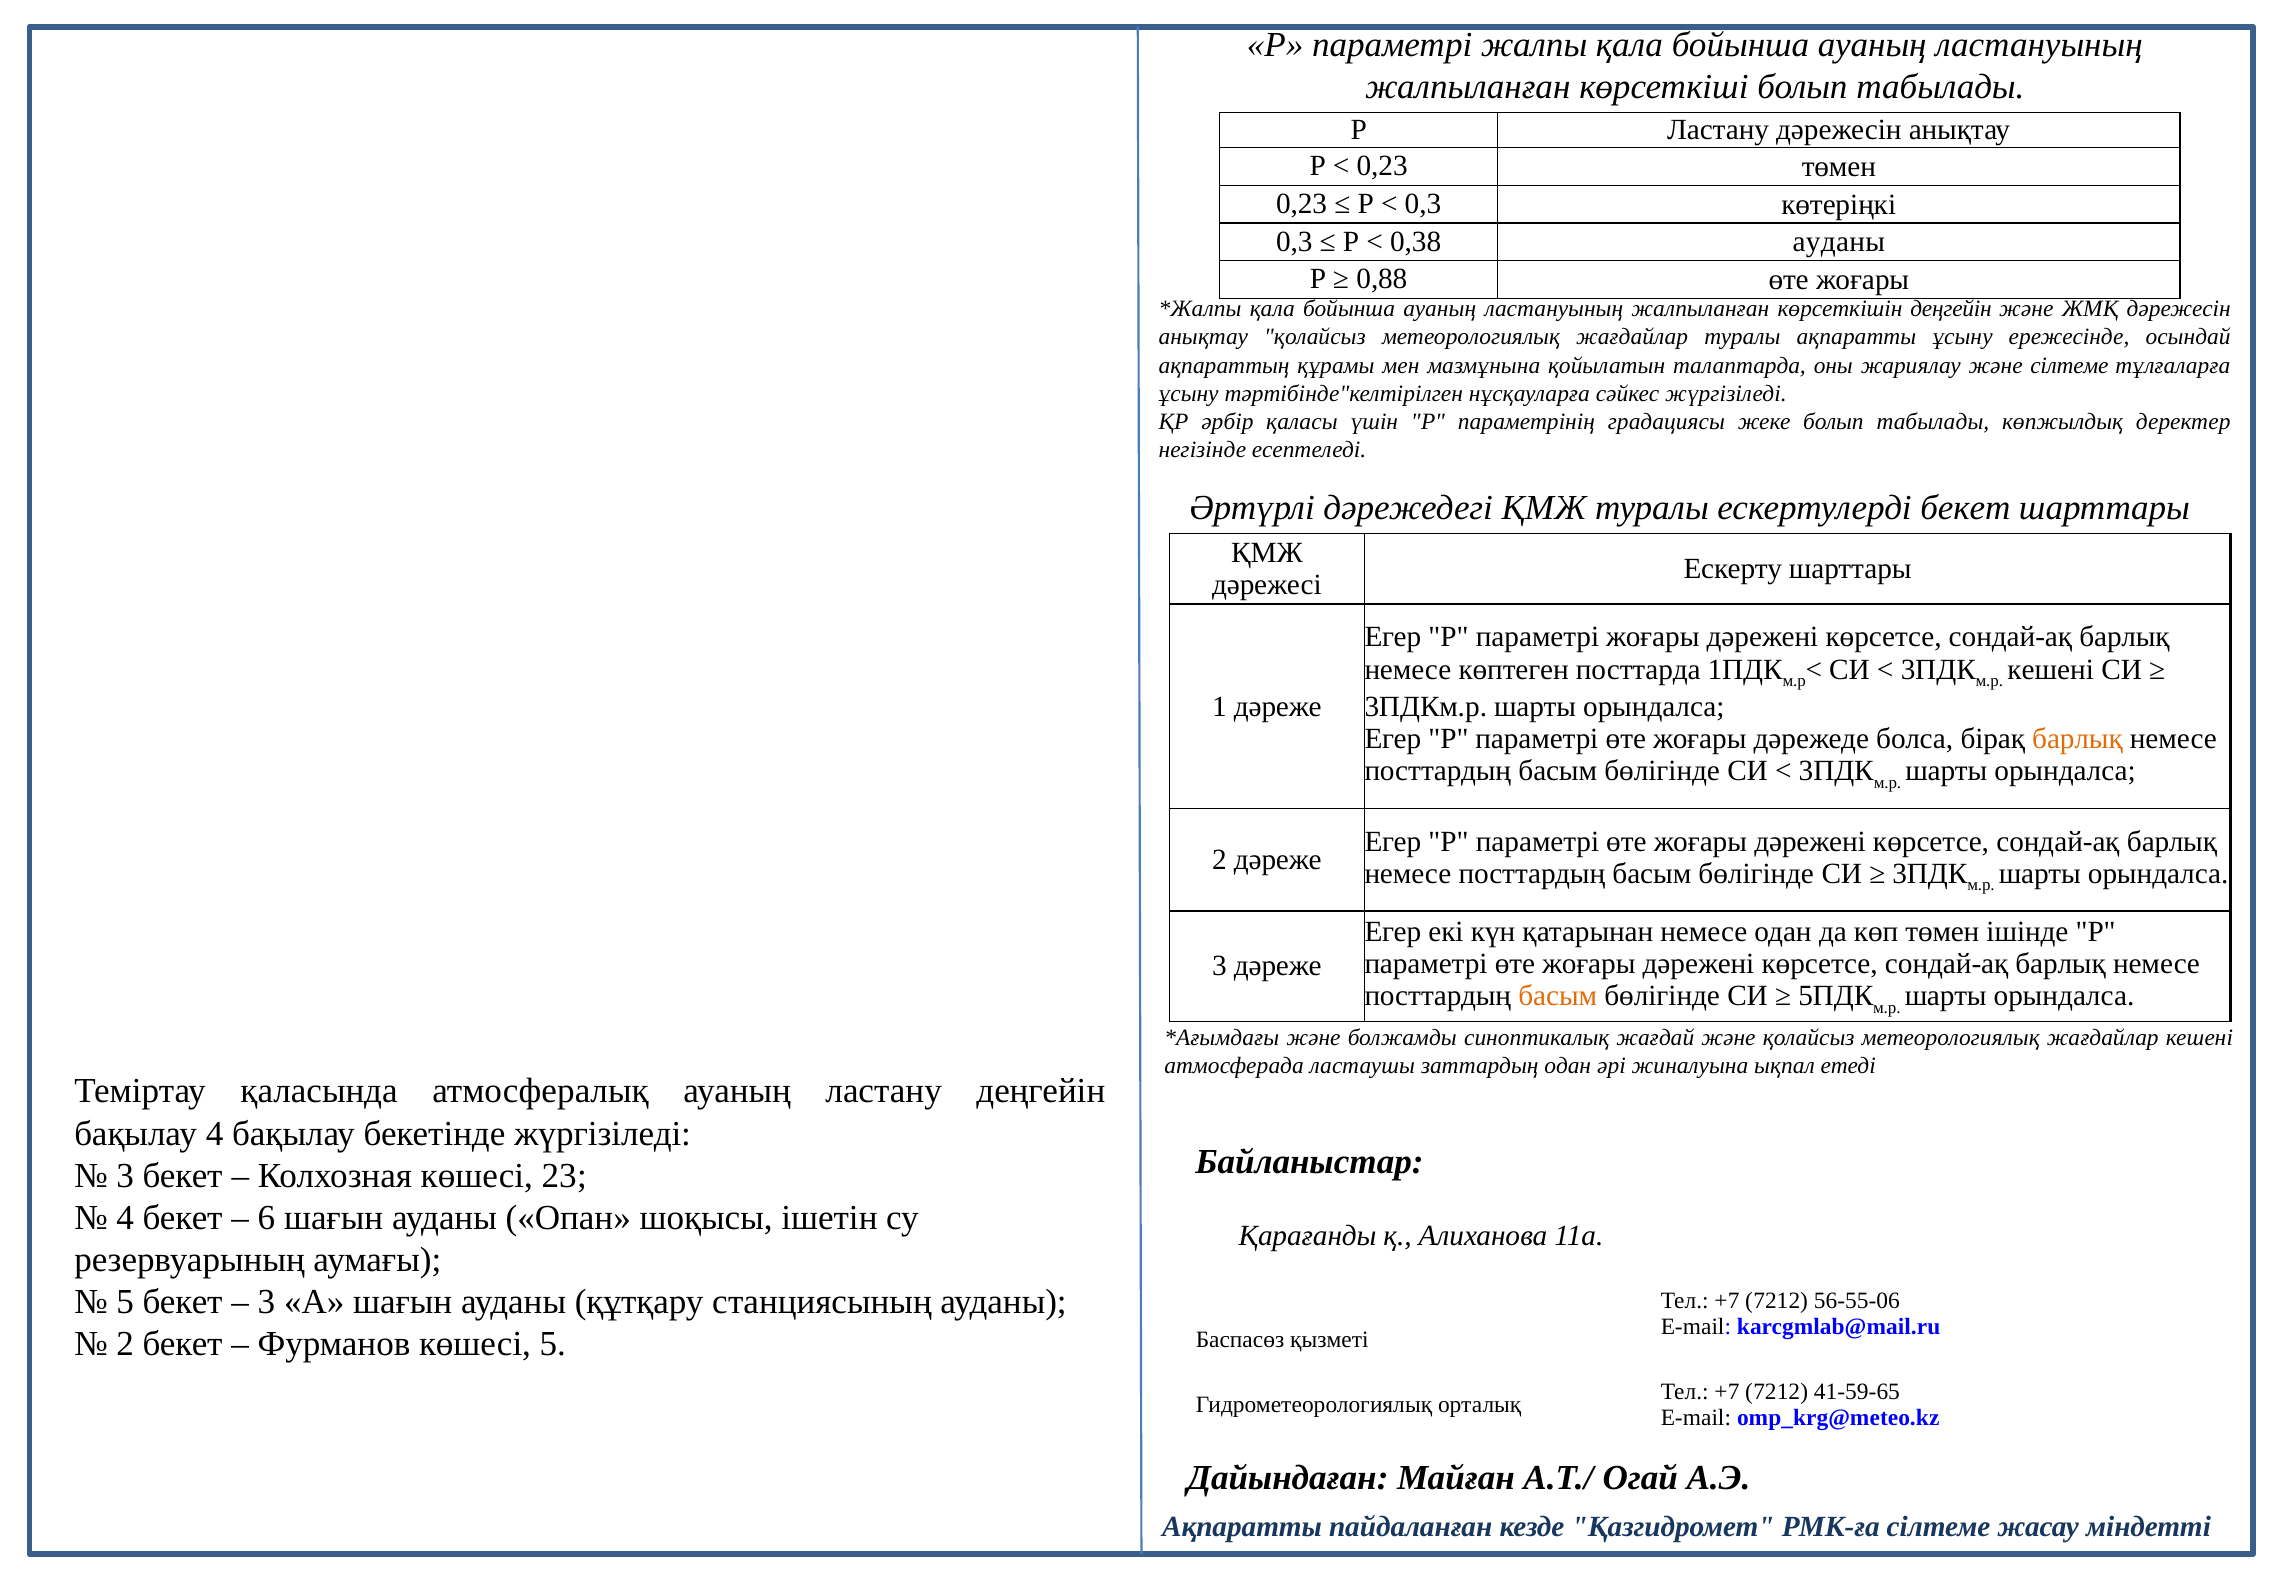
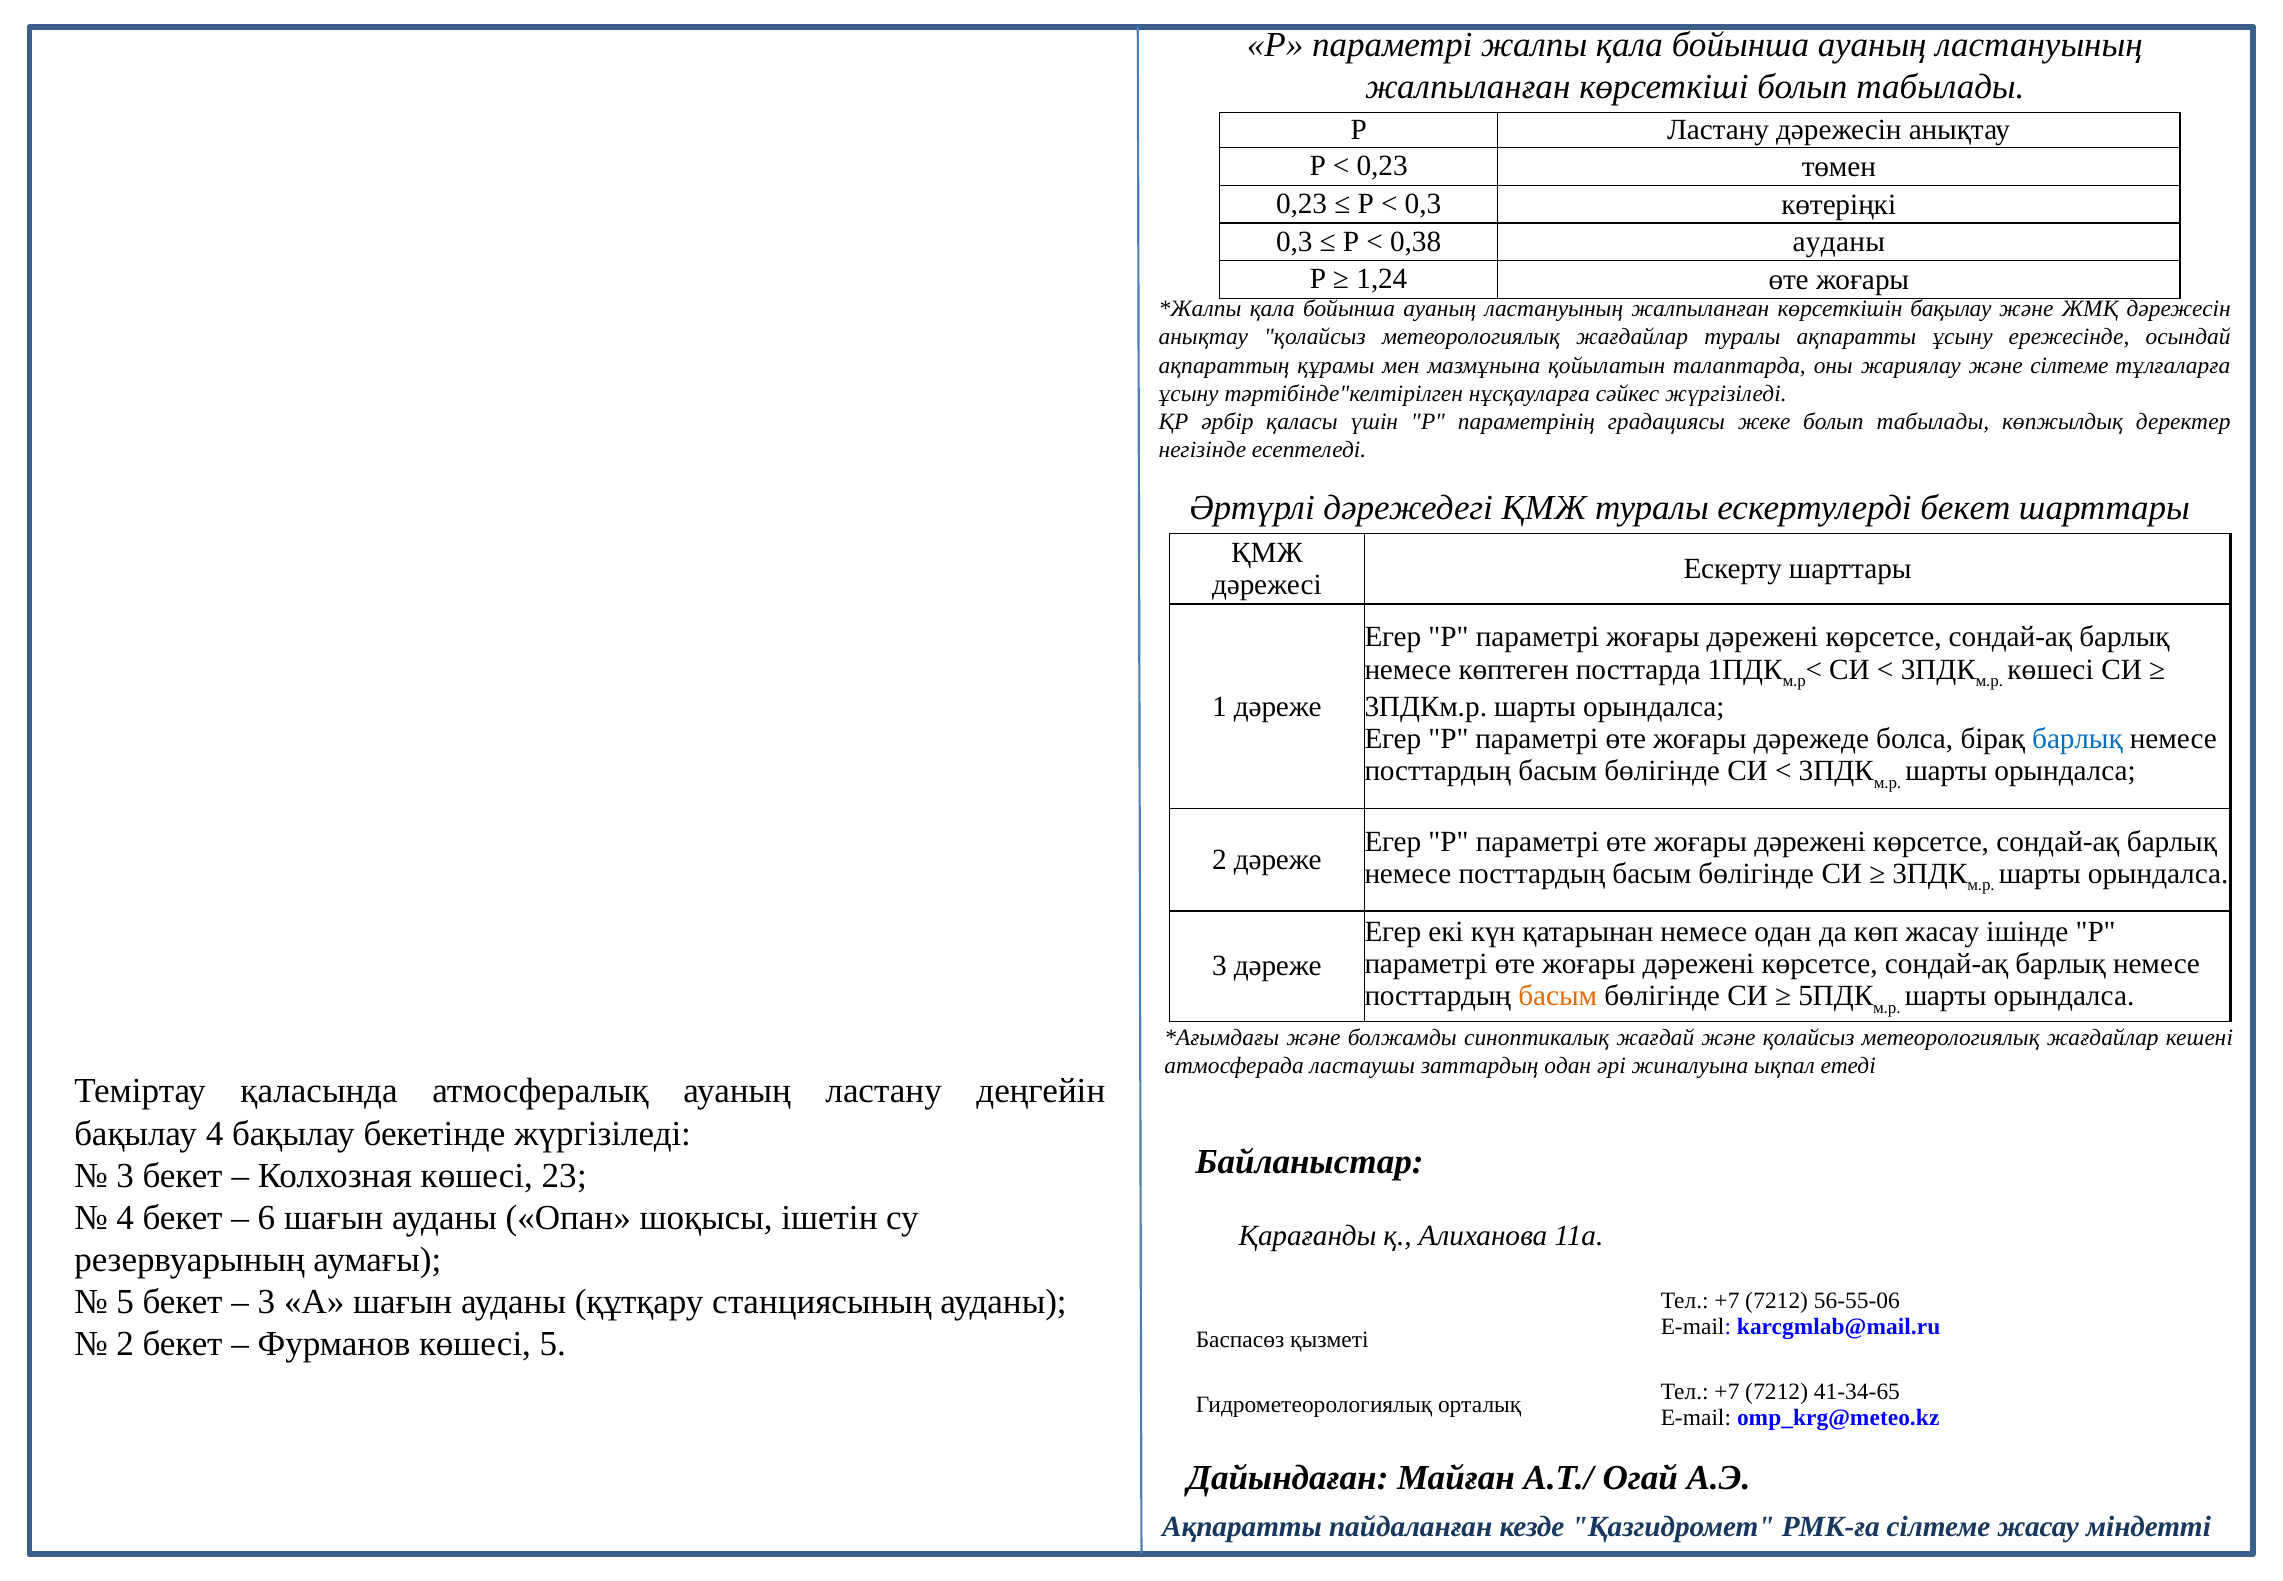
0,88: 0,88 -> 1,24
көрсеткішін деңгейін: деңгейін -> бақылау
кешені at (2051, 669): кешені -> көшесі
барлық at (2077, 738) colour: orange -> blue
көп төмен: төмен -> жасау
41-59-65: 41-59-65 -> 41-34-65
